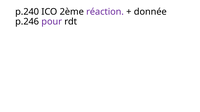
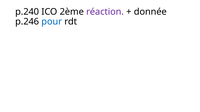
pour colour: purple -> blue
